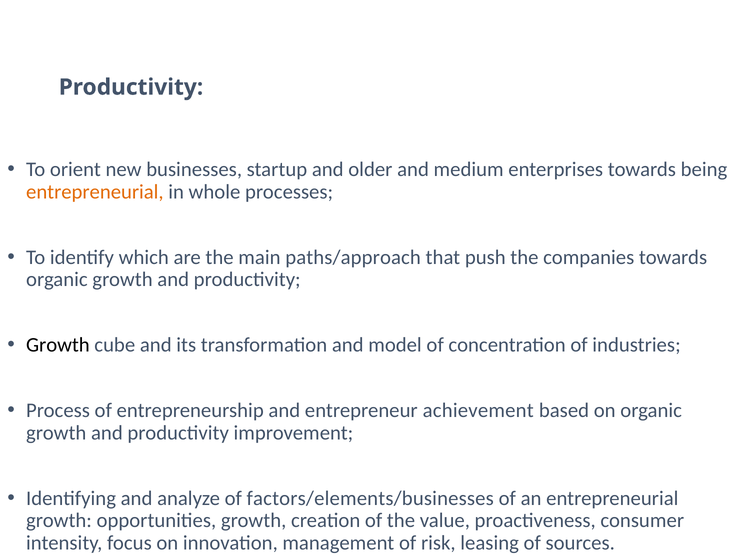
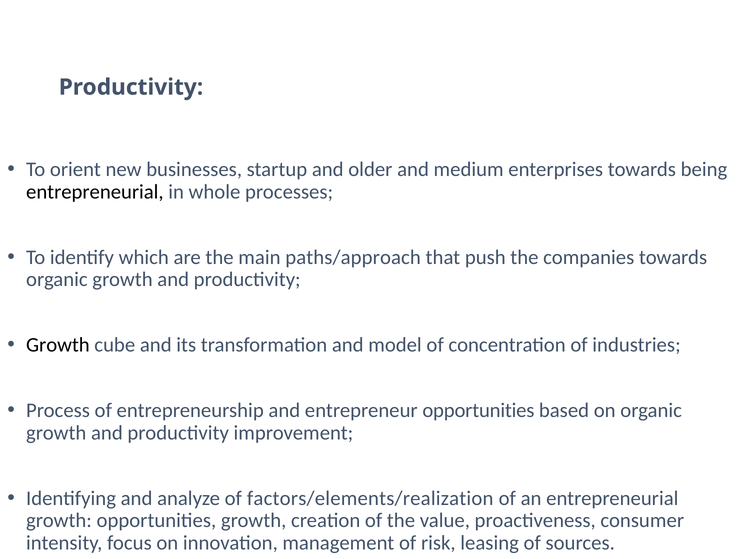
entrepreneurial at (95, 192) colour: orange -> black
entrepreneur achievement: achievement -> opportunities
factors/elements/businesses: factors/elements/businesses -> factors/elements/realization
